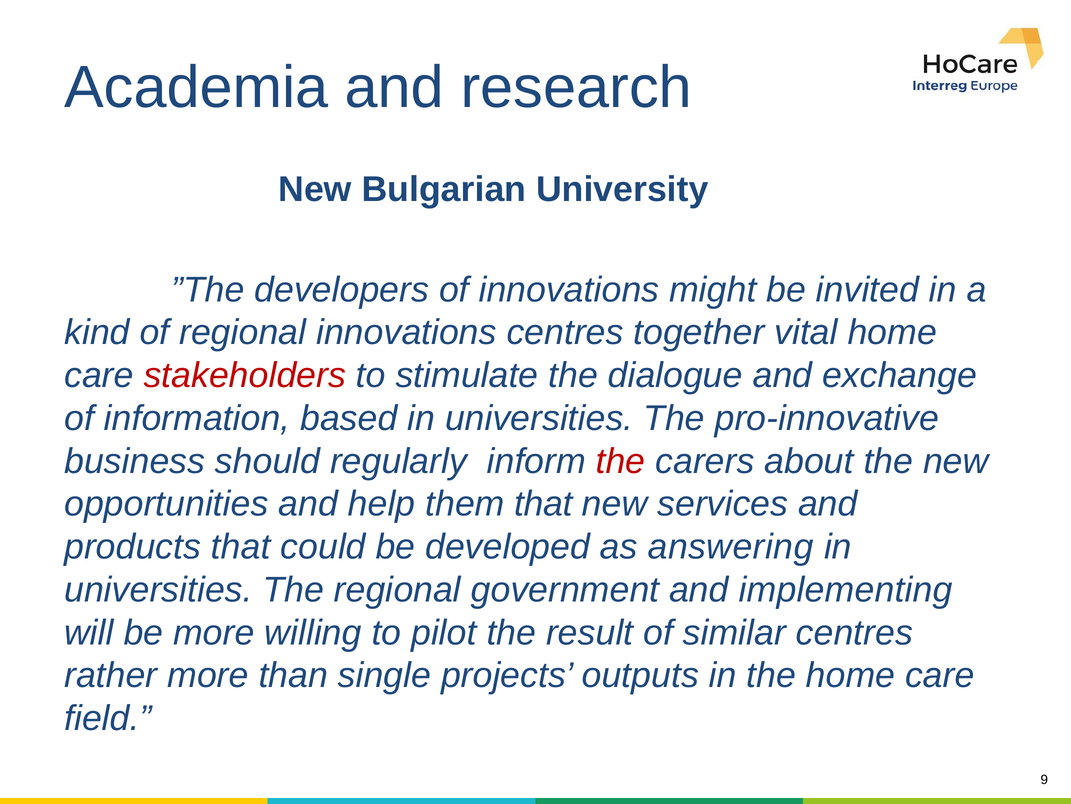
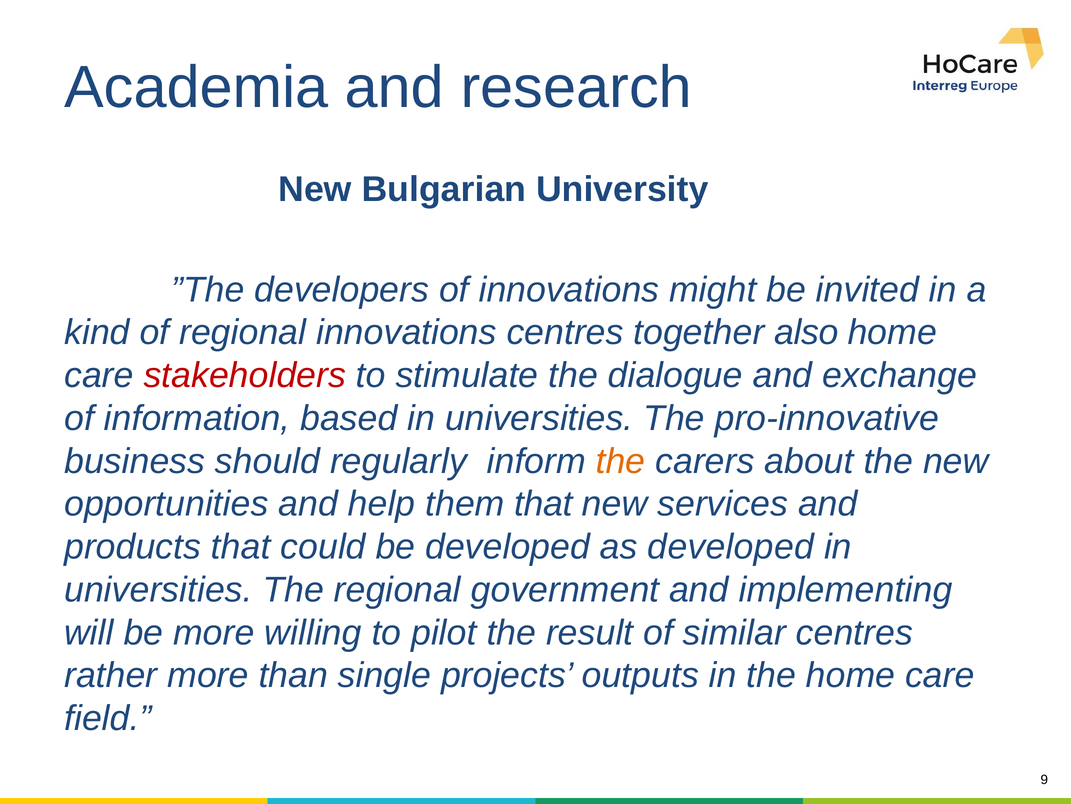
vital: vital -> also
the at (621, 461) colour: red -> orange
as answering: answering -> developed
